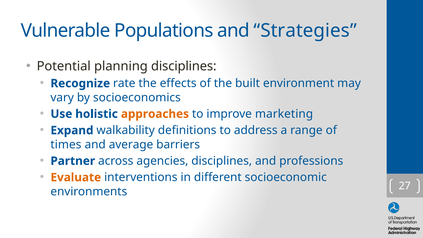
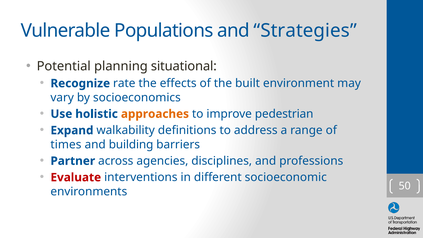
planning disciplines: disciplines -> situational
marketing: marketing -> pedestrian
average: average -> building
Evaluate colour: orange -> red
27: 27 -> 50
